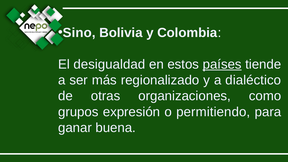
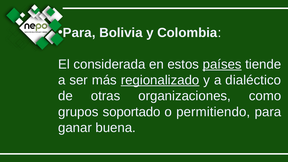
Sino at (79, 33): Sino -> Para
desigualdad: desigualdad -> considerada
regionalizado underline: none -> present
expresión: expresión -> soportado
